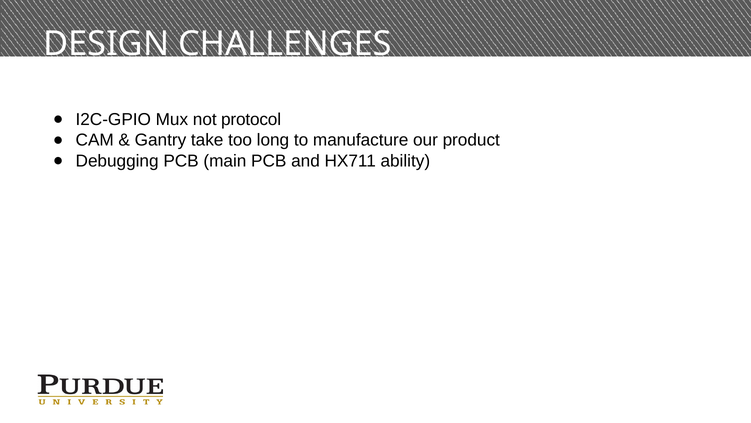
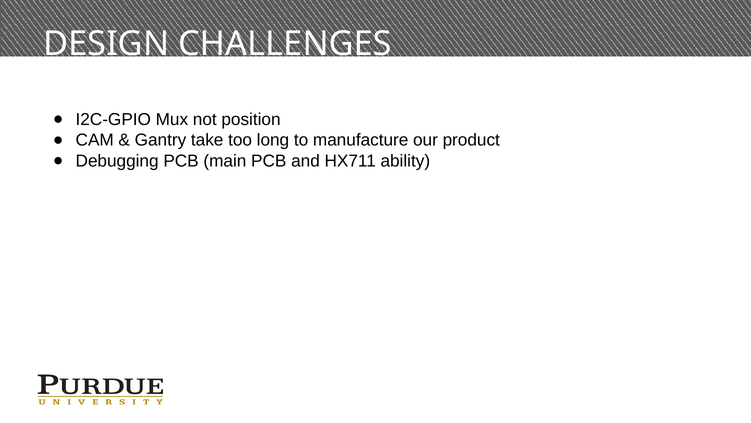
protocol: protocol -> position
